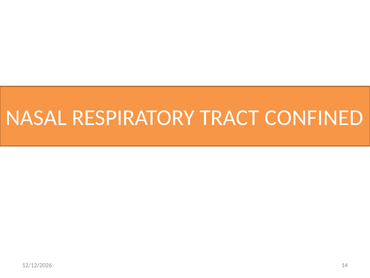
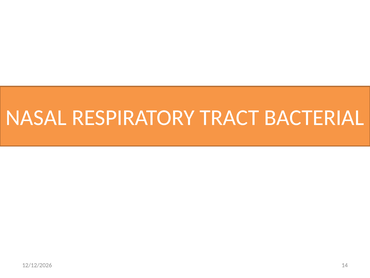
CONFINED: CONFINED -> BACTERIAL
